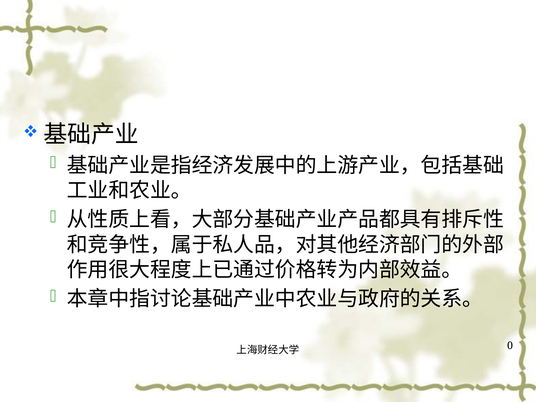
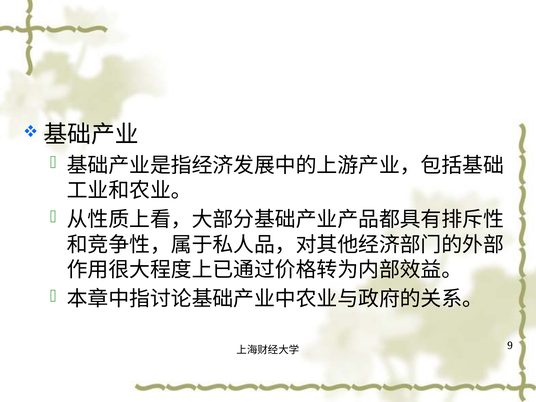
0: 0 -> 9
